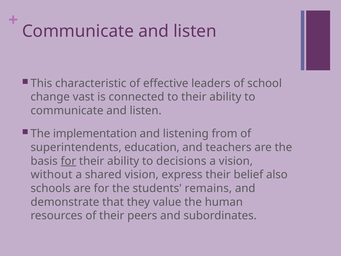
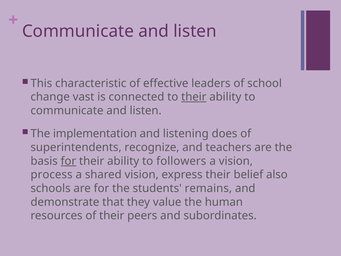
their at (194, 97) underline: none -> present
from: from -> does
education: education -> recognize
decisions: decisions -> followers
without: without -> process
